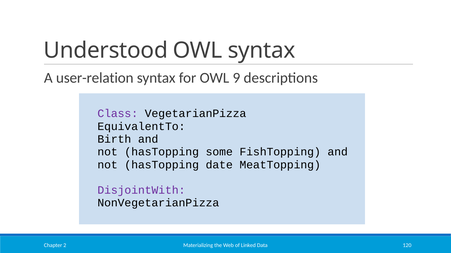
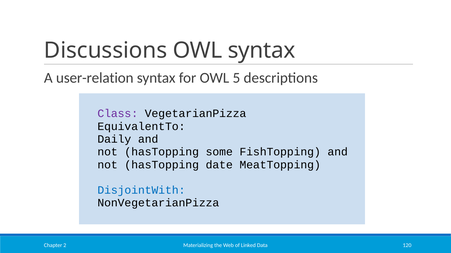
Understood: Understood -> Discussions
9: 9 -> 5
Birth: Birth -> Daily
DisjointWith colour: purple -> blue
